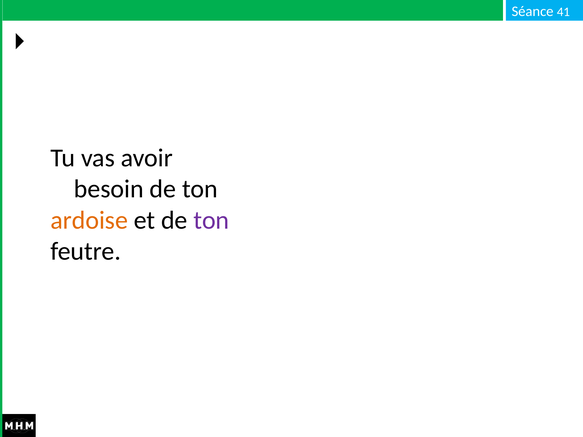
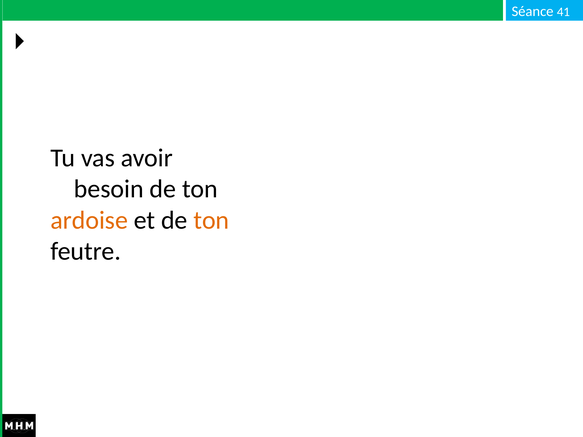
ton at (211, 220) colour: purple -> orange
